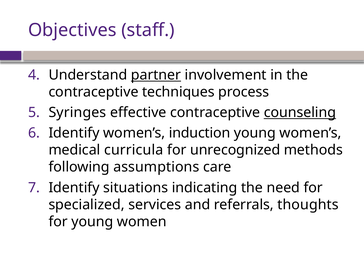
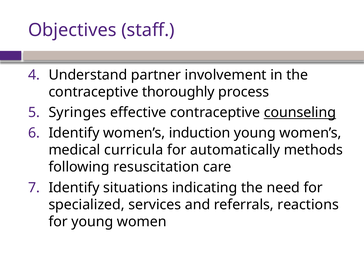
partner underline: present -> none
techniques: techniques -> thoroughly
unrecognized: unrecognized -> automatically
assumptions: assumptions -> resuscitation
thoughts: thoughts -> reactions
